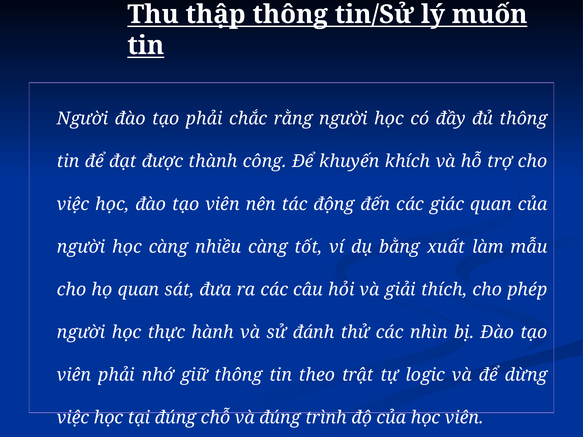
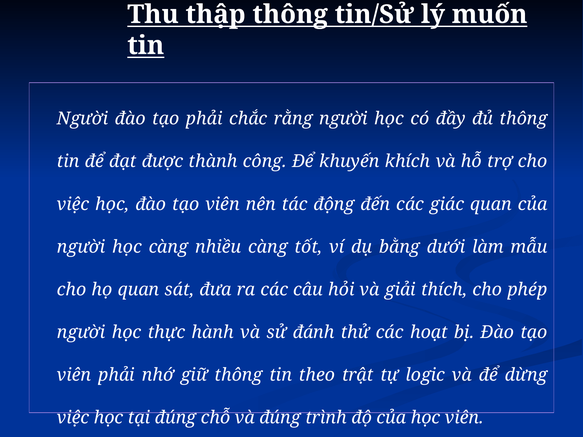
xuất: xuất -> dưới
nhìn: nhìn -> hoạt
